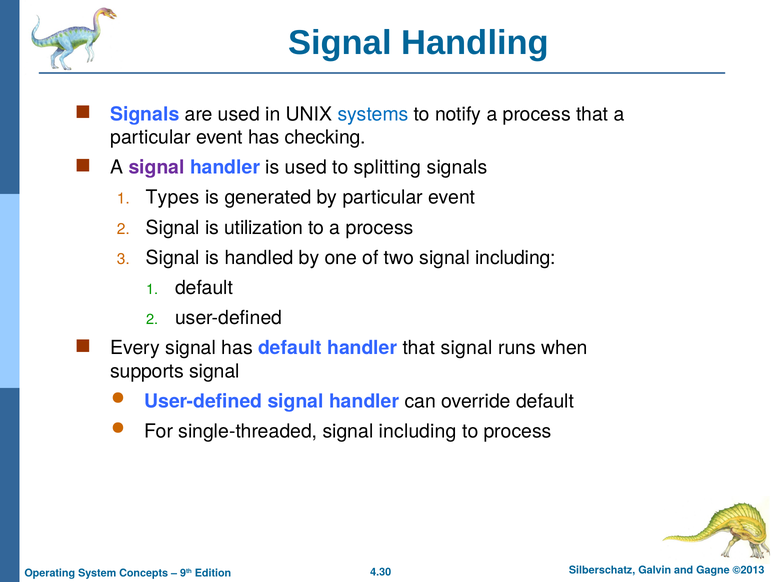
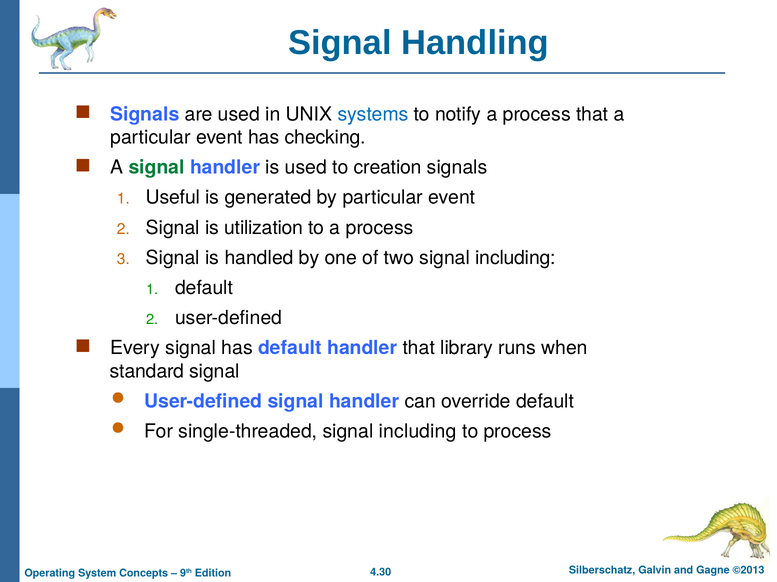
signal at (157, 168) colour: purple -> green
splitting: splitting -> creation
Types: Types -> Useful
that signal: signal -> library
supports: supports -> standard
